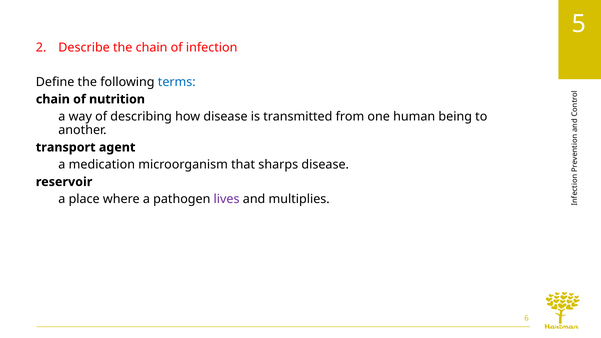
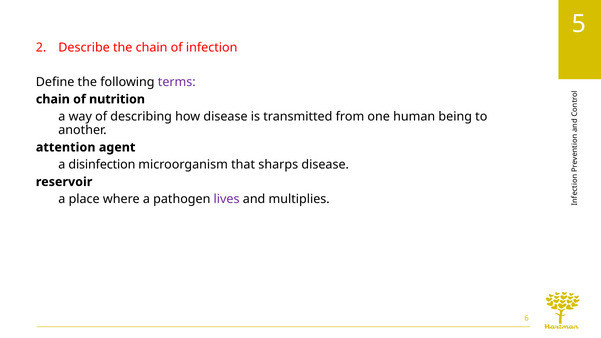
terms colour: blue -> purple
transport: transport -> attention
medication: medication -> disinfection
